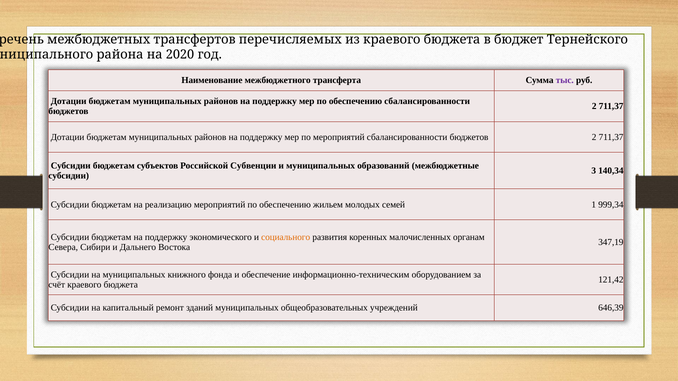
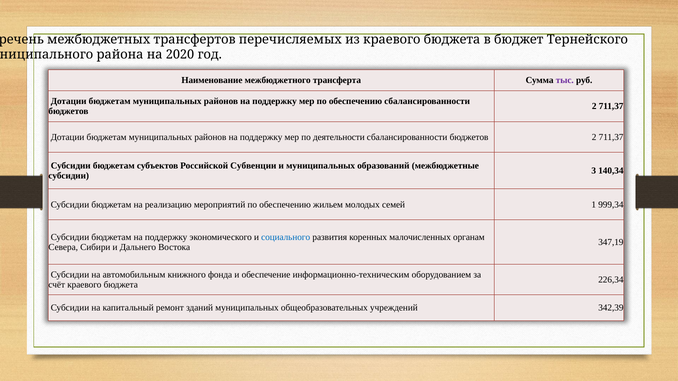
по мероприятий: мероприятий -> деятельности
социального colour: orange -> blue
на муниципальных: муниципальных -> автомобильным
121,42: 121,42 -> 226,34
646,39: 646,39 -> 342,39
